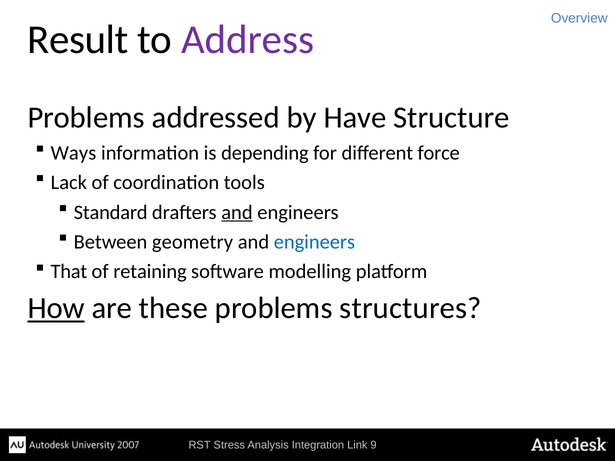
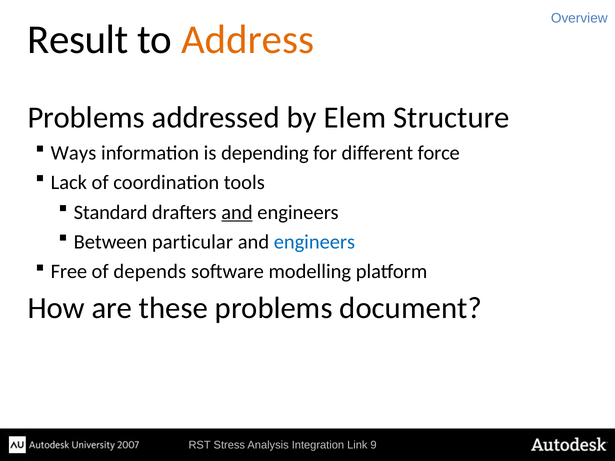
Address colour: purple -> orange
Have: Have -> Elem
geometry: geometry -> particular
That: That -> Free
retaining: retaining -> depends
How underline: present -> none
structures: structures -> document
